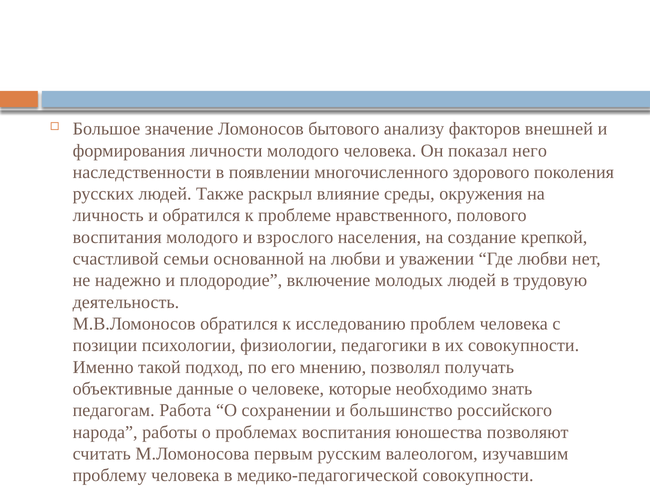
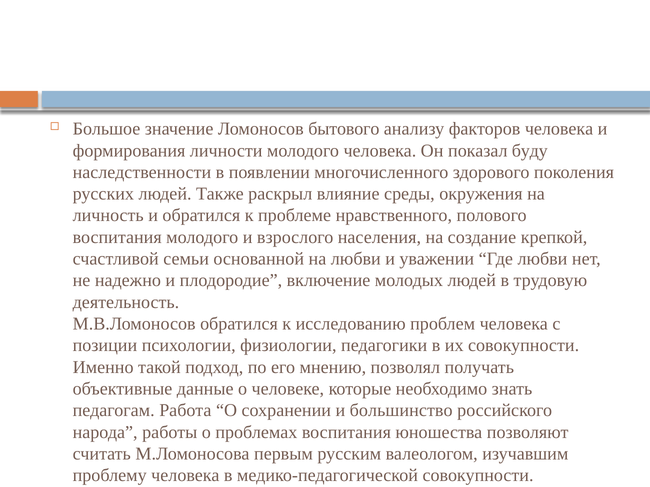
факторов внешней: внешней -> человека
него: него -> буду
